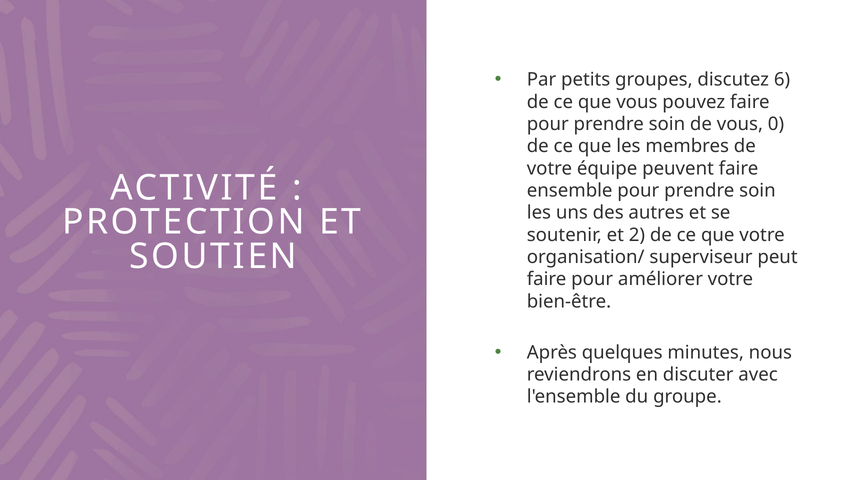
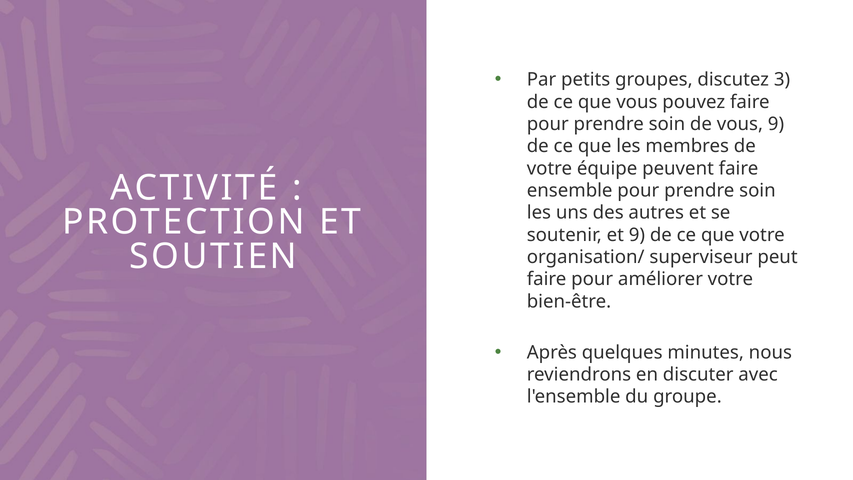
6: 6 -> 3
vous 0: 0 -> 9
et 2: 2 -> 9
